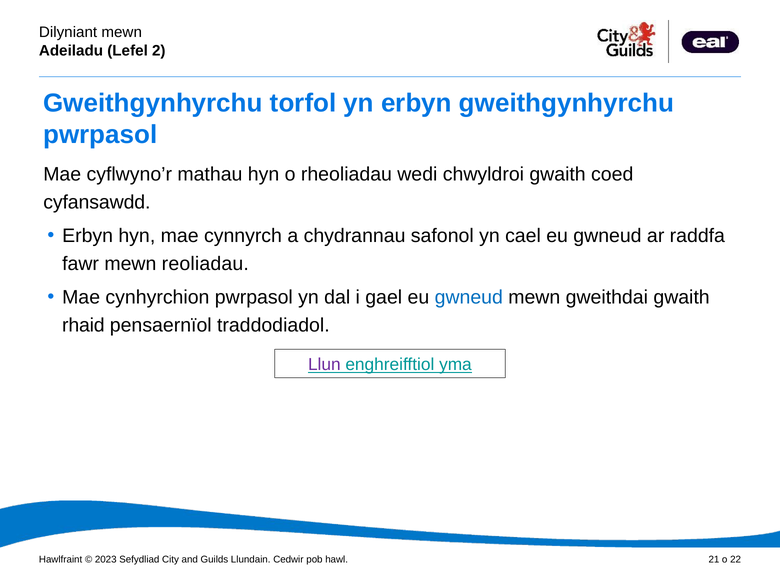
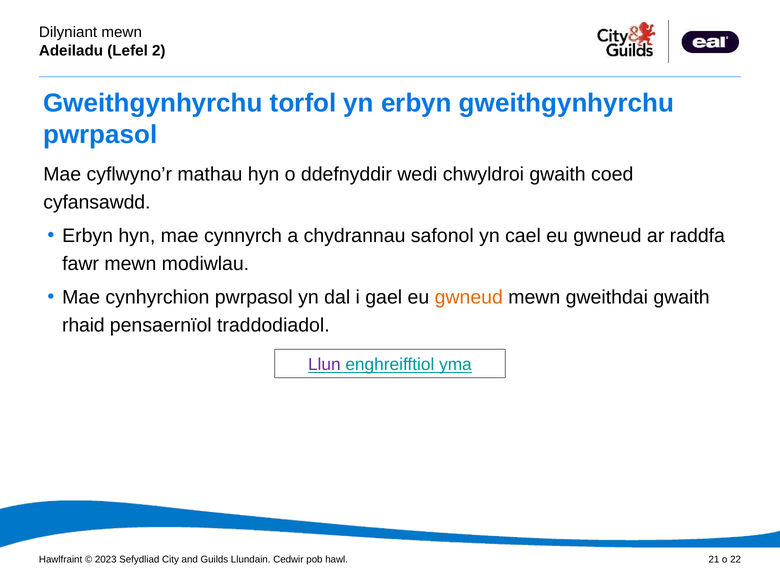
rheoliadau: rheoliadau -> ddefnyddir
reoliadau: reoliadau -> modiwlau
gwneud at (469, 297) colour: blue -> orange
